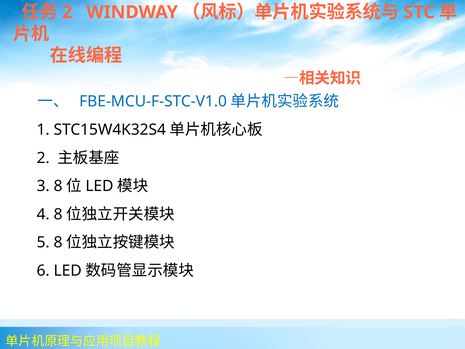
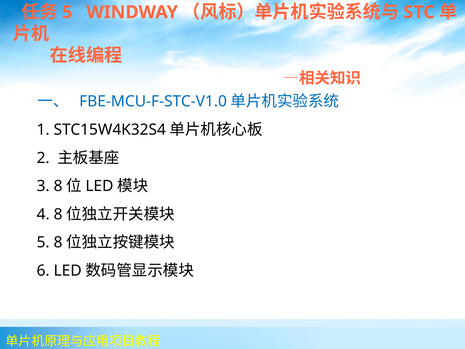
2 at (67, 12): 2 -> 5
